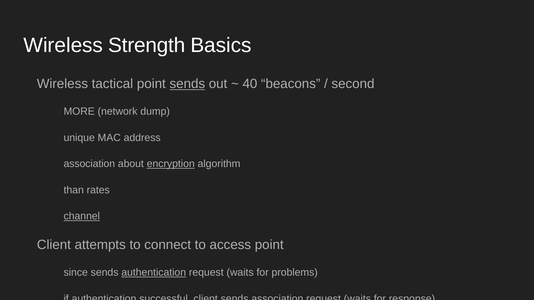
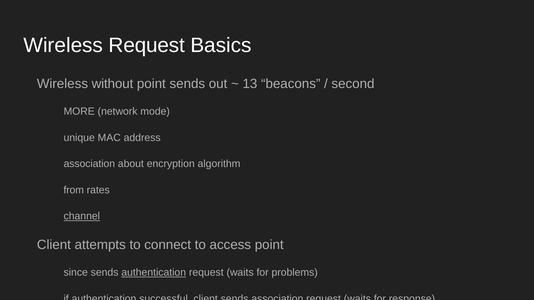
Wireless Strength: Strength -> Request
tactical: tactical -> without
sends at (187, 84) underline: present -> none
40: 40 -> 13
dump: dump -> mode
encryption underline: present -> none
than: than -> from
